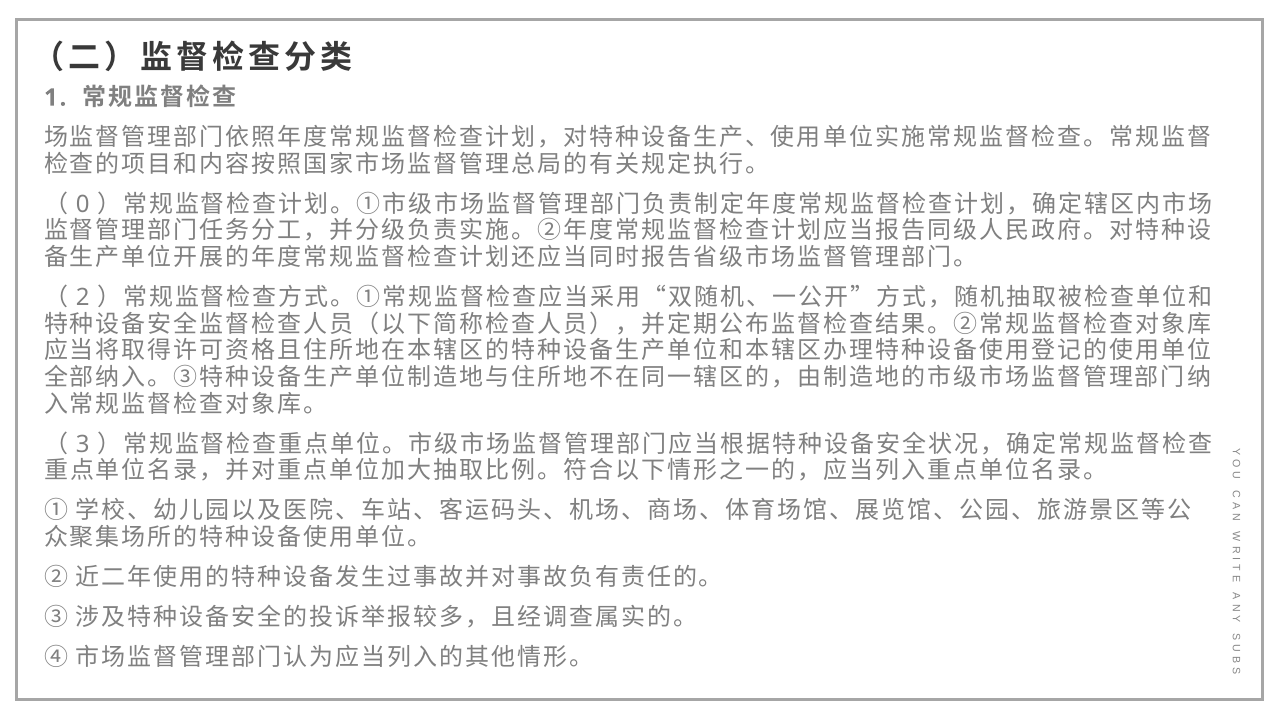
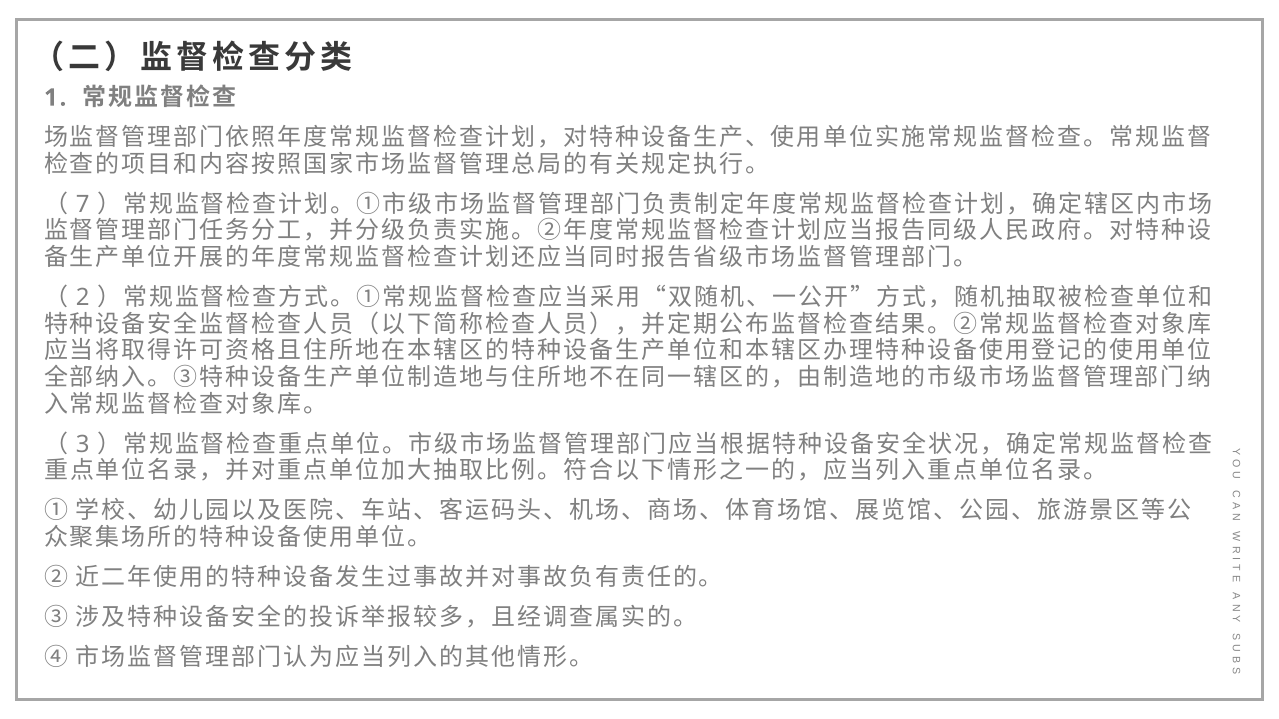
0: 0 -> 7
